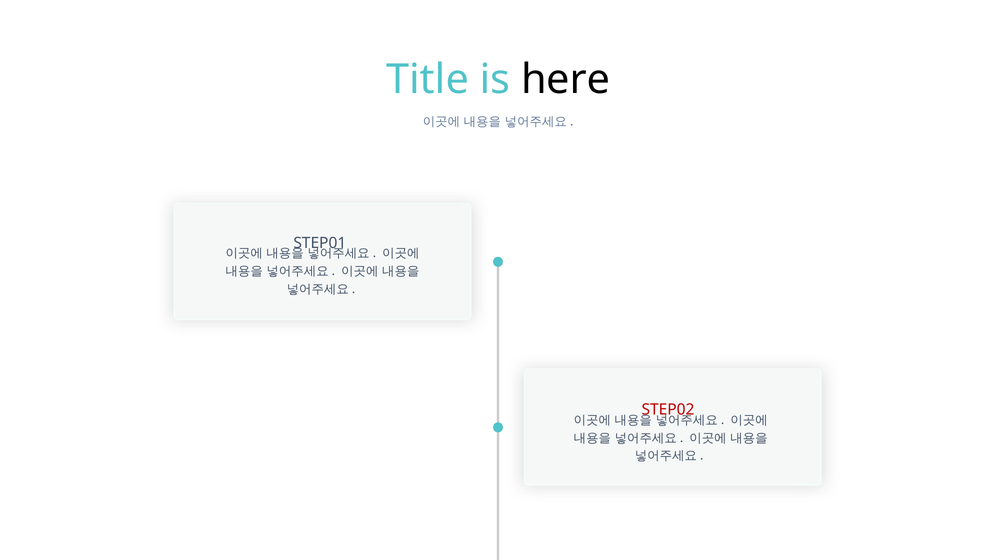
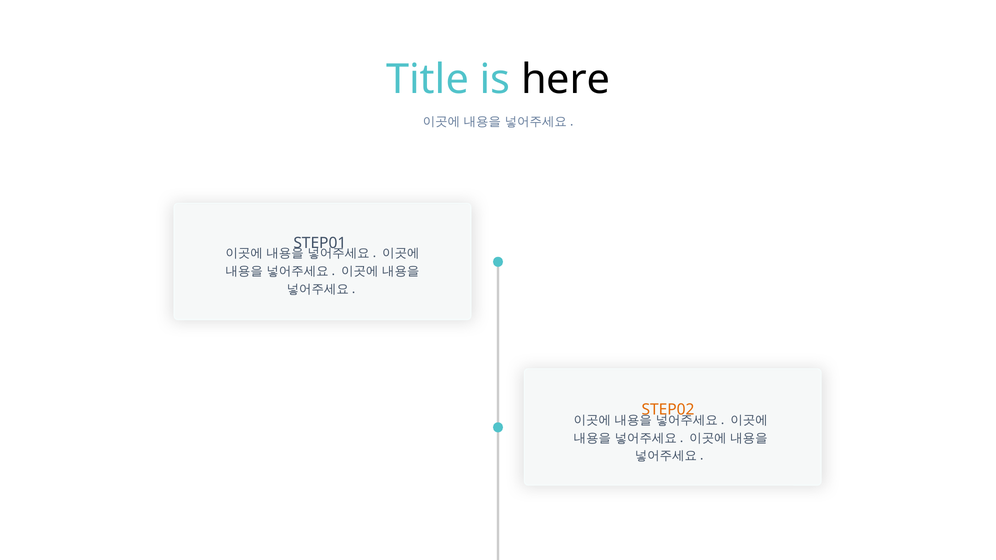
STEP02 colour: red -> orange
